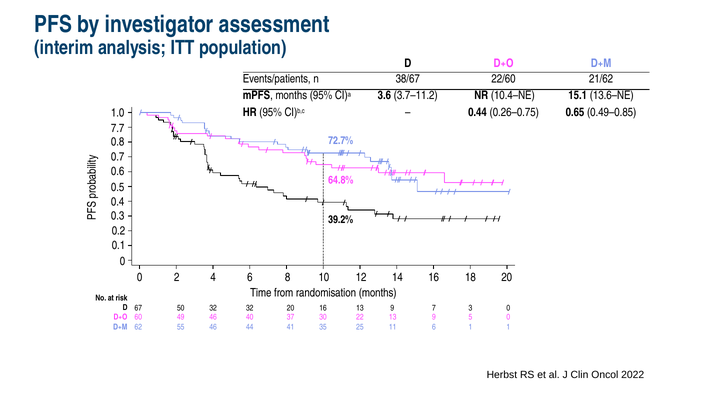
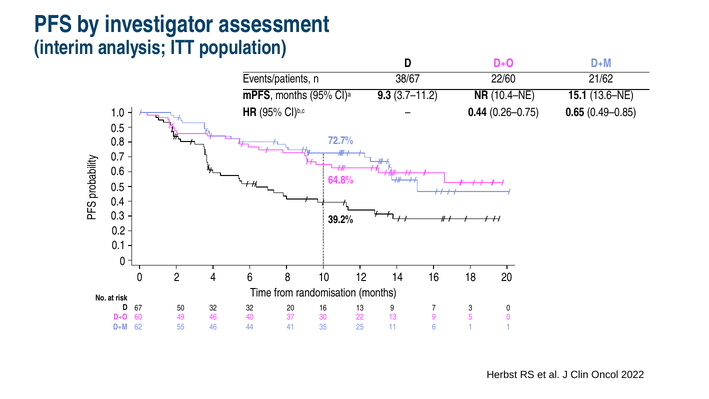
3.6: 3.6 -> 9.3
7.7 at (118, 128): 7.7 -> 0.5
